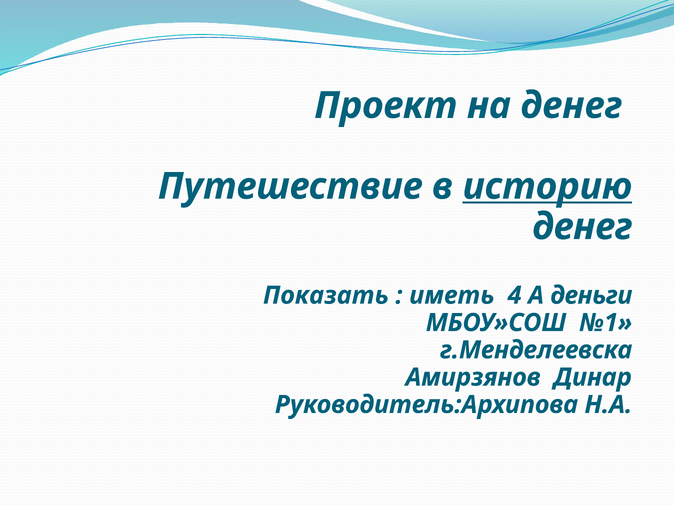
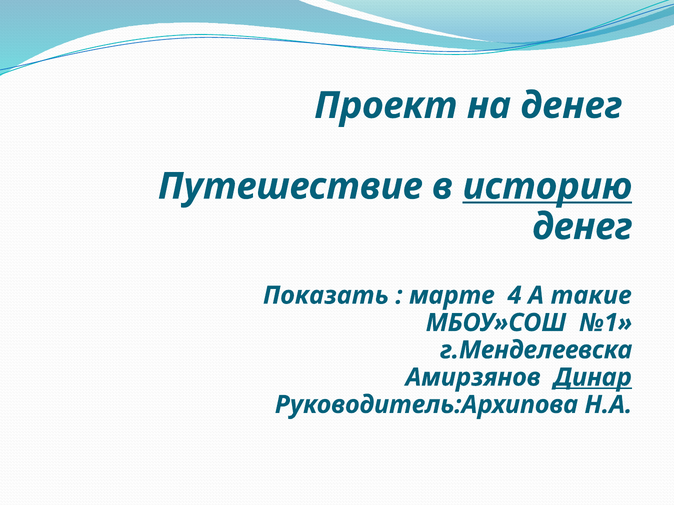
иметь: иметь -> марте
деньги: деньги -> такие
Динар underline: none -> present
